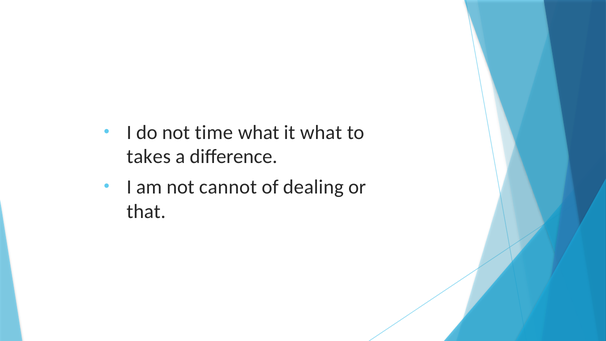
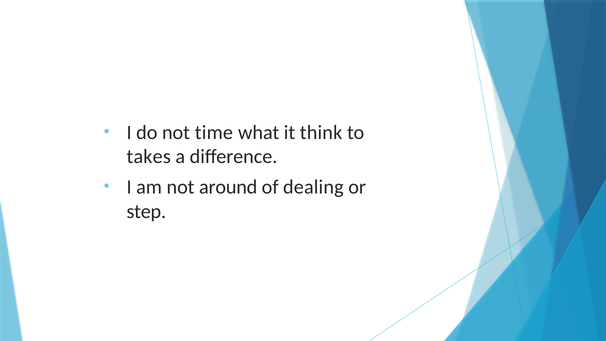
it what: what -> think
cannot: cannot -> around
that: that -> step
